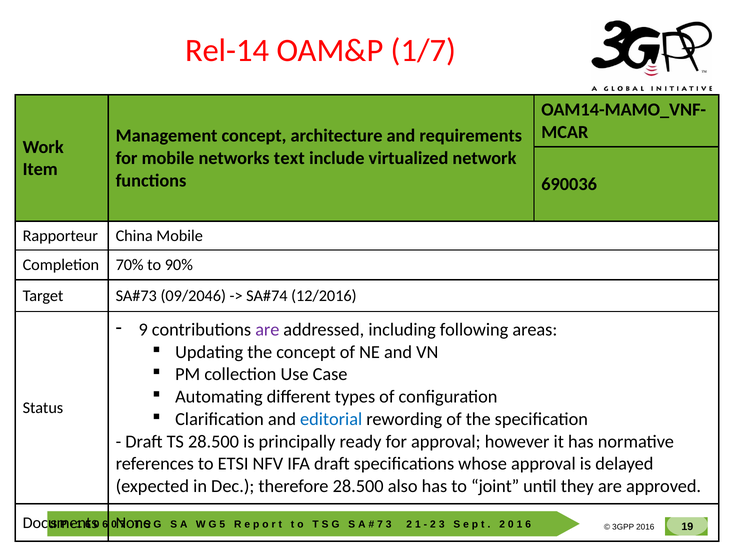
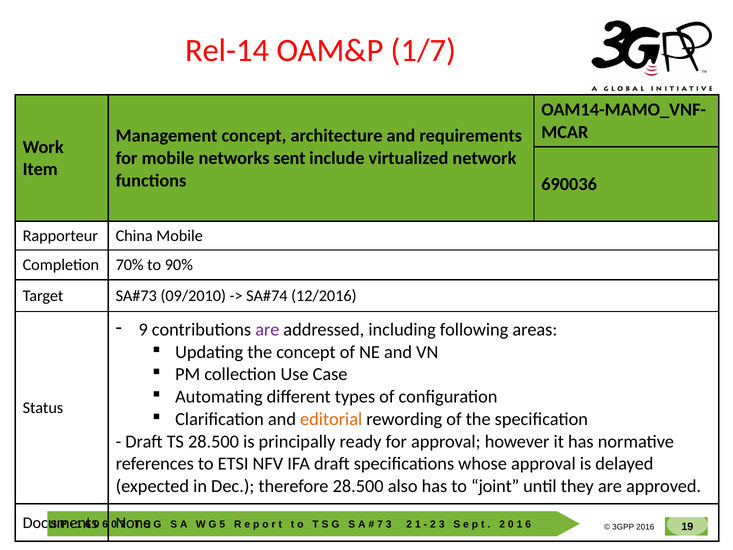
text: text -> sent
09/2046: 09/2046 -> 09/2010
editorial colour: blue -> orange
